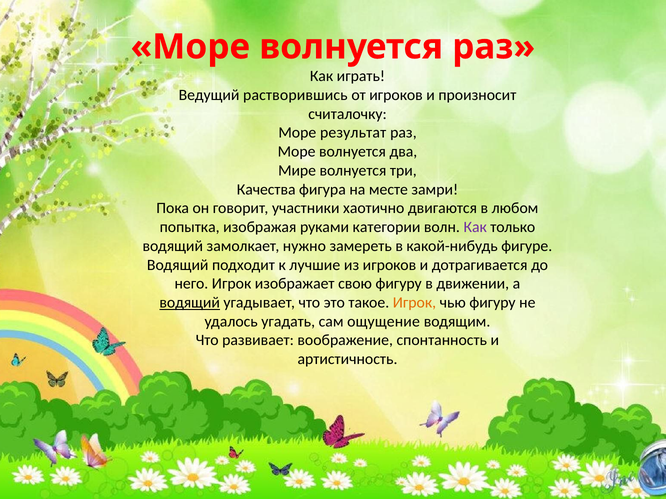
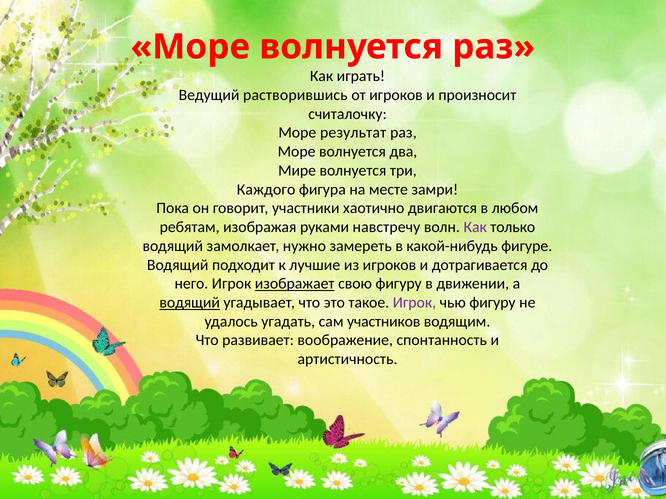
Качества: Качества -> Каждого
попытка: попытка -> ребятам
категории: категории -> навстречу
изображает underline: none -> present
Игрок at (414, 303) colour: orange -> purple
ощущение: ощущение -> участников
